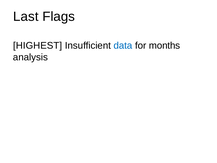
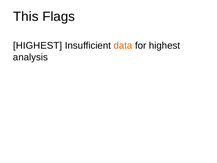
Last: Last -> This
data colour: blue -> orange
for months: months -> highest
